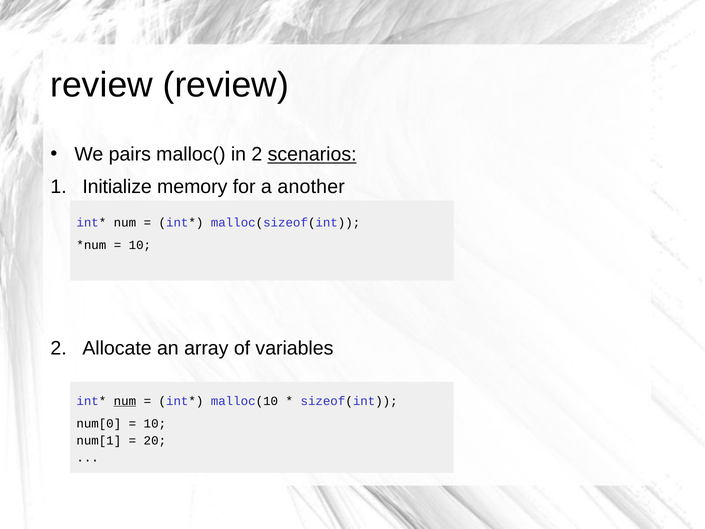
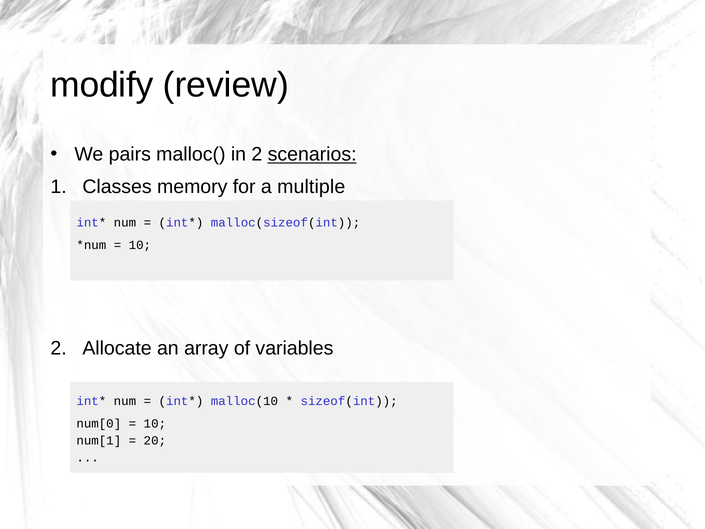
review at (102, 85): review -> modify
Initialize: Initialize -> Classes
another: another -> multiple
num at (125, 401) underline: present -> none
